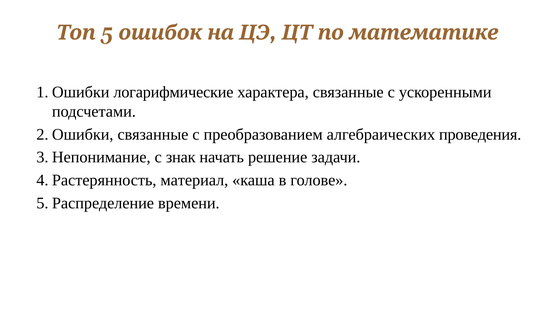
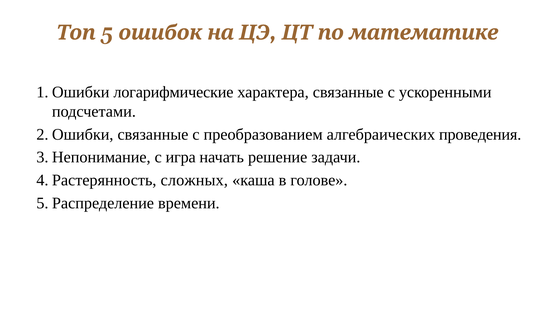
знак: знак -> игра
материал: материал -> сложных
